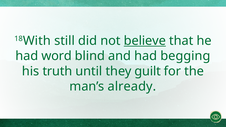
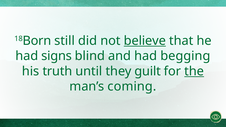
With: With -> Born
word: word -> signs
the underline: none -> present
already: already -> coming
